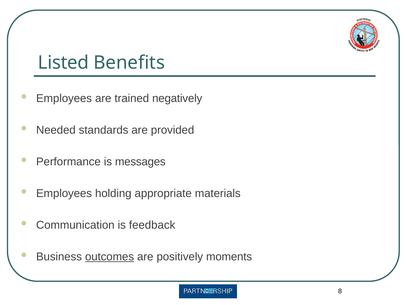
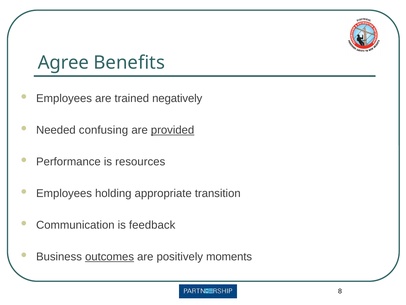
Listed: Listed -> Agree
standards: standards -> confusing
provided underline: none -> present
messages: messages -> resources
materials: materials -> transition
